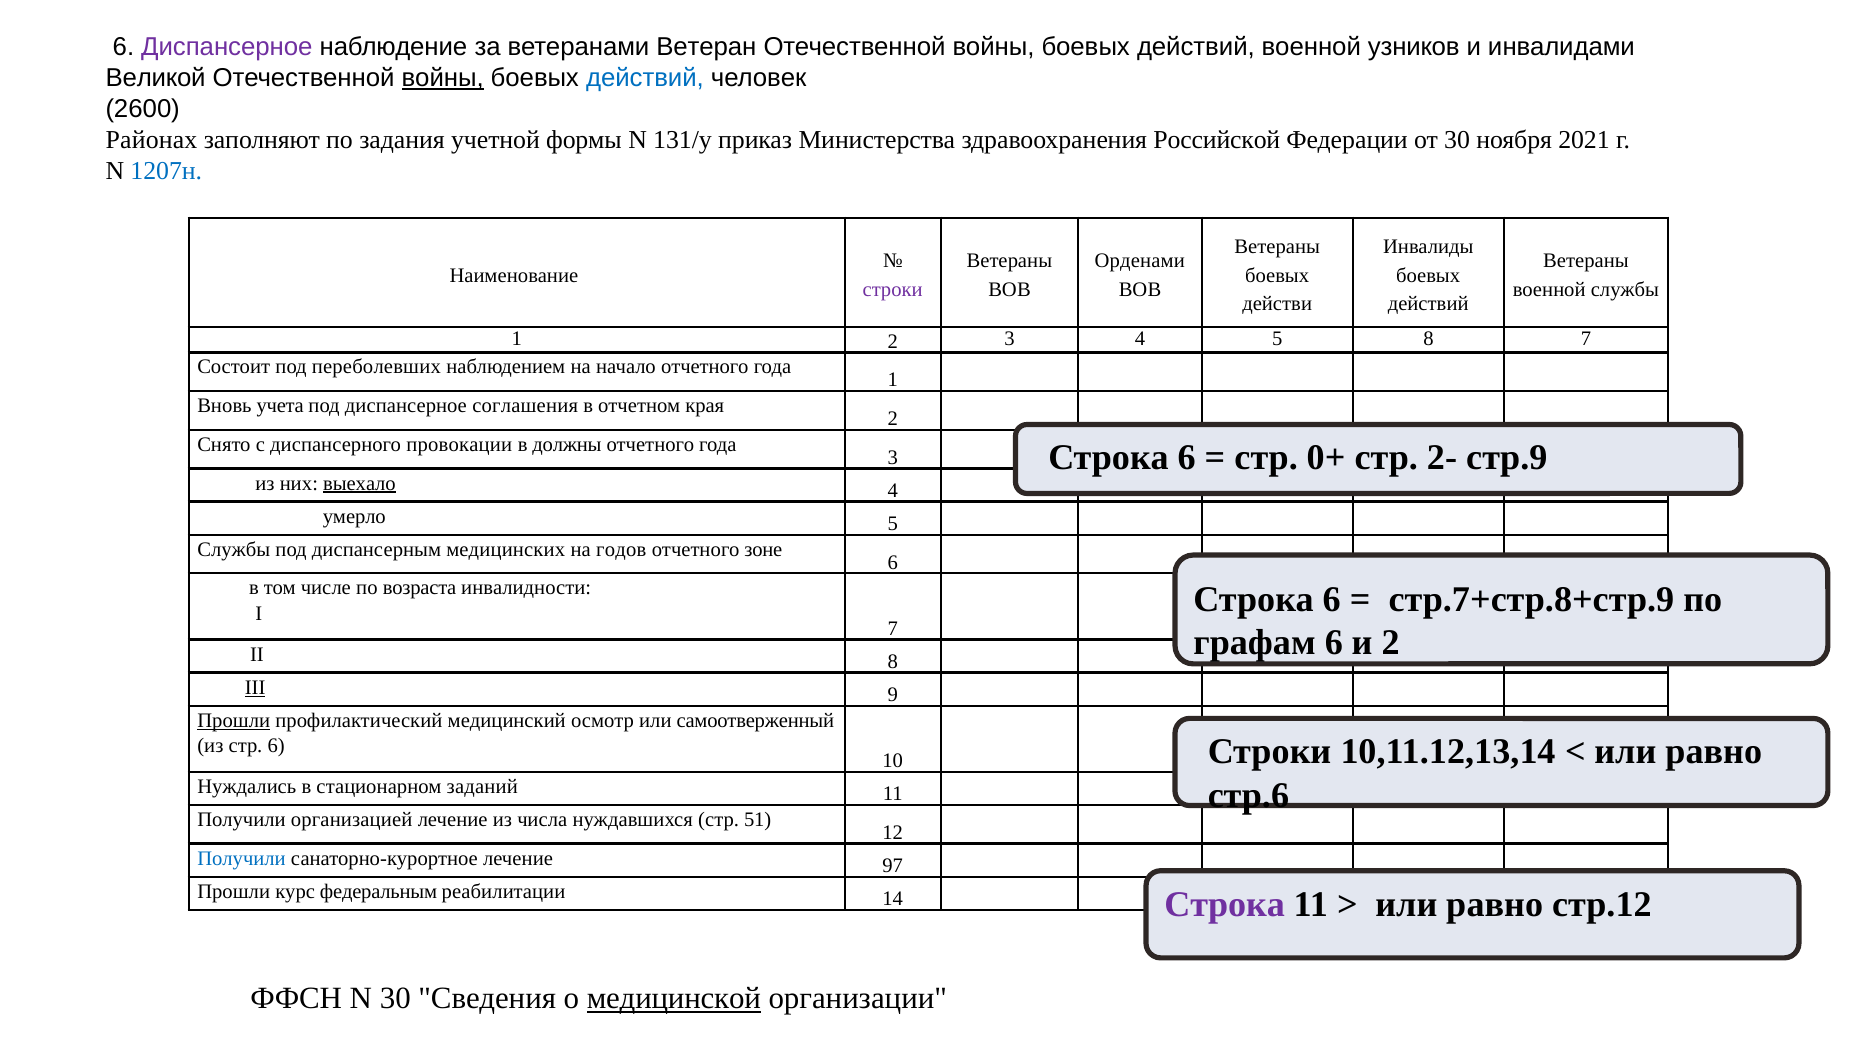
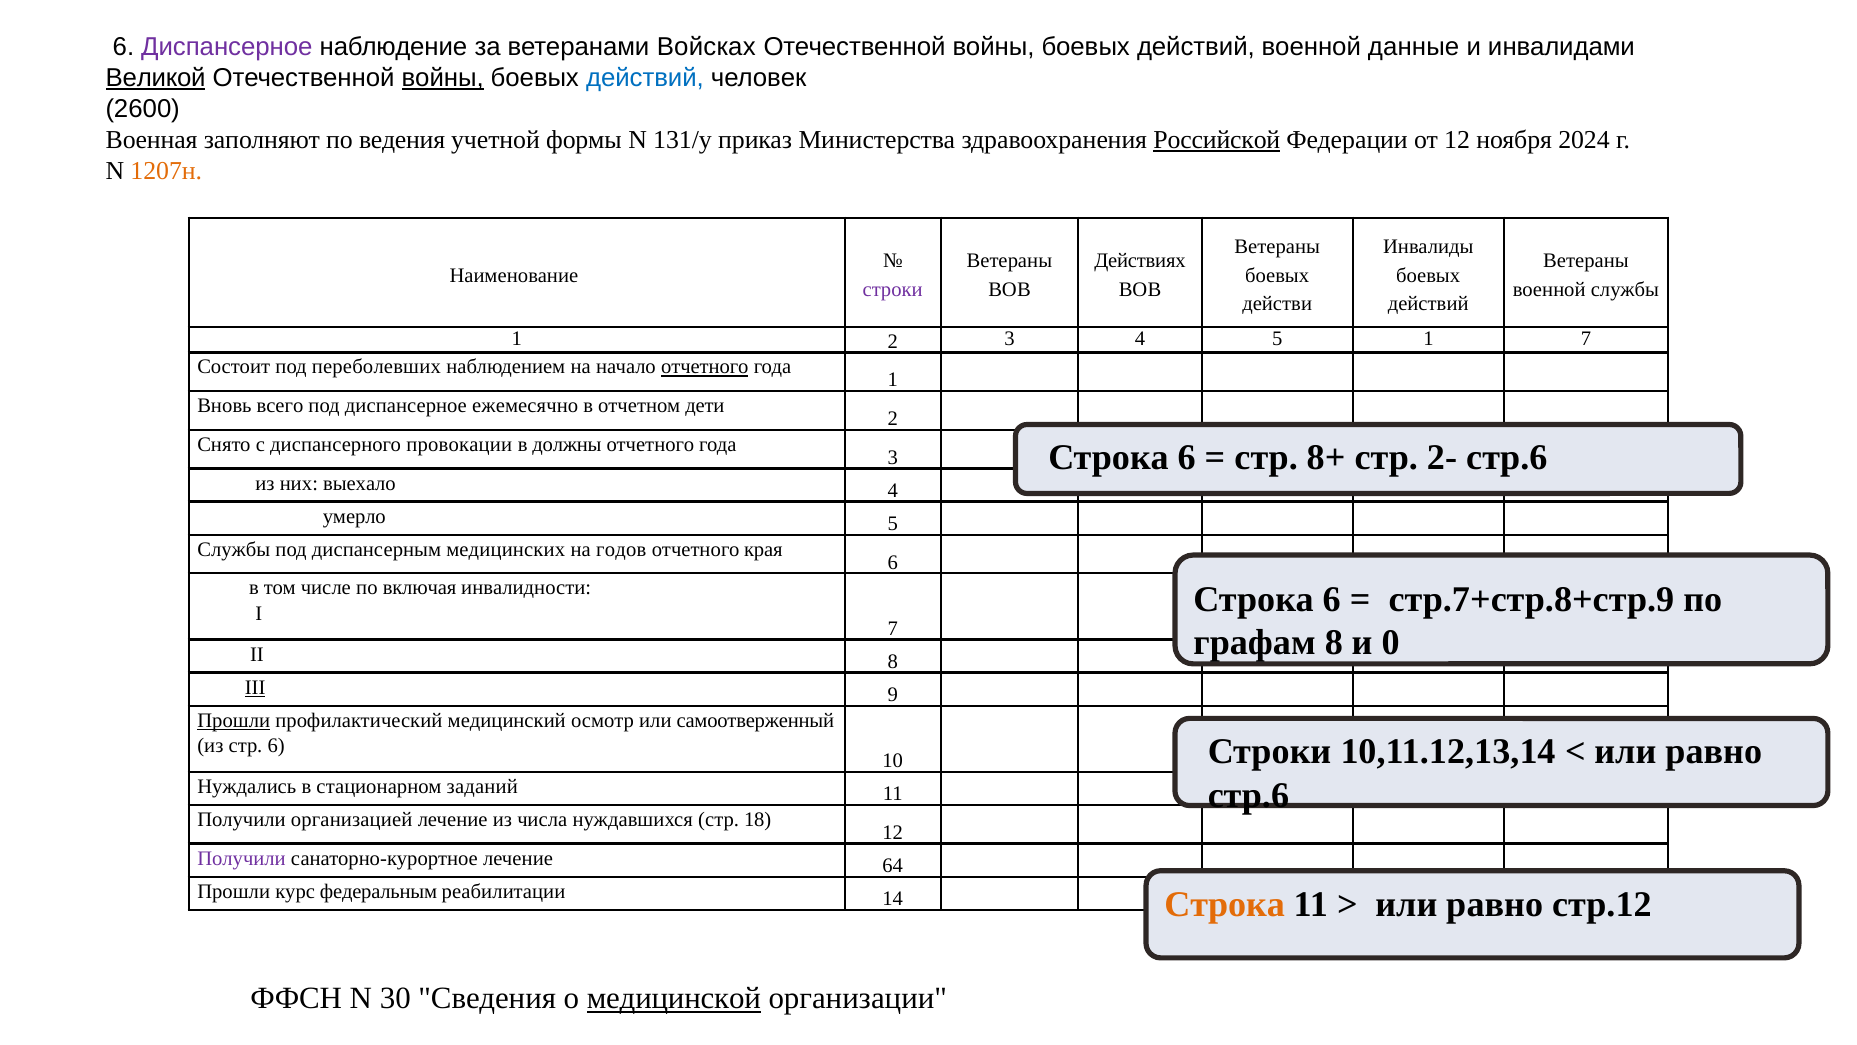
Ветеран: Ветеран -> Войсках
узников: узников -> данные
Великой underline: none -> present
Районах: Районах -> Военная
задания: задания -> ведения
Российской underline: none -> present
от 30: 30 -> 12
2021: 2021 -> 2024
1207н colour: blue -> orange
Орденами: Орденами -> Действиях
5 8: 8 -> 1
отчетного at (705, 367) underline: none -> present
учета: учета -> всего
соглашения: соглашения -> ежемесячно
края: края -> дети
0+: 0+ -> 8+
2- стр.9: стр.9 -> стр.6
выехало underline: present -> none
зоне: зоне -> края
возраста: возраста -> включая
графам 6: 6 -> 8
и 2: 2 -> 0
51: 51 -> 18
Получили at (241, 858) colour: blue -> purple
97: 97 -> 64
Строка at (1225, 904) colour: purple -> orange
